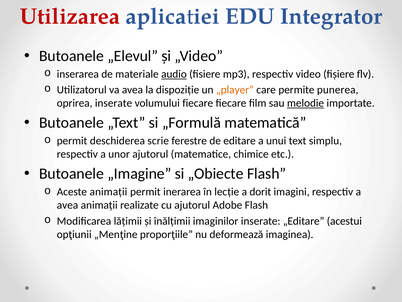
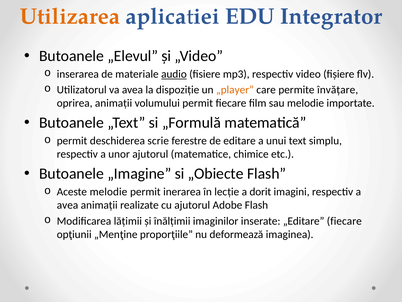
Utilizarea colour: red -> orange
punerea: punerea -> învățare
oprirea inserate: inserate -> animații
volumului fiecare: fiecare -> permit
melodie at (306, 103) underline: present -> none
Aceste animații: animații -> melodie
„Editare acestui: acestui -> fiecare
